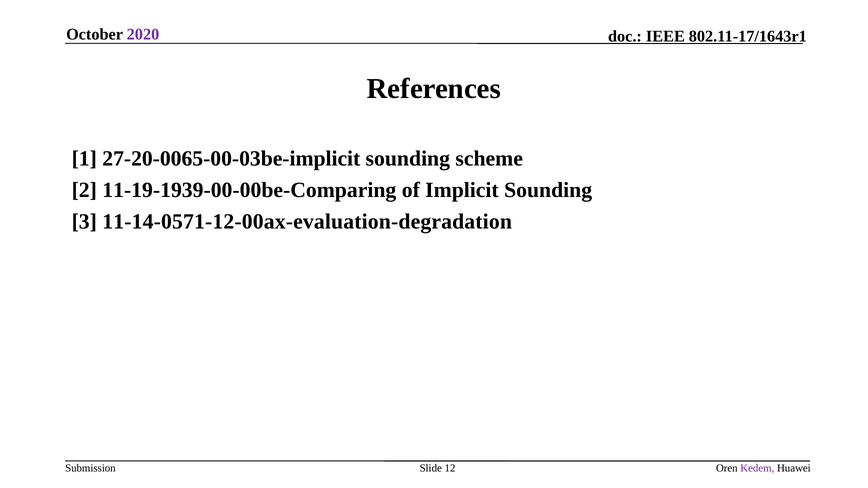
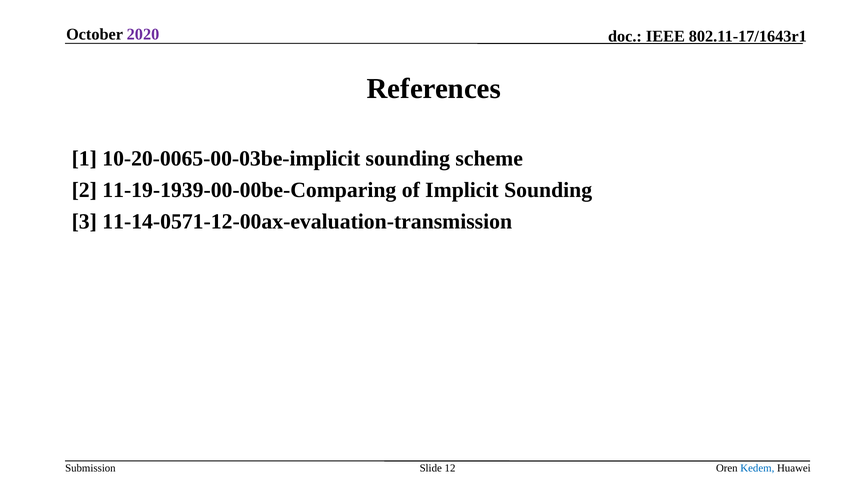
27-20-0065-00-03be-implicit: 27-20-0065-00-03be-implicit -> 10-20-0065-00-03be-implicit
11-14-0571-12-00ax-evaluation-degradation: 11-14-0571-12-00ax-evaluation-degradation -> 11-14-0571-12-00ax-evaluation-transmission
Kedem colour: purple -> blue
